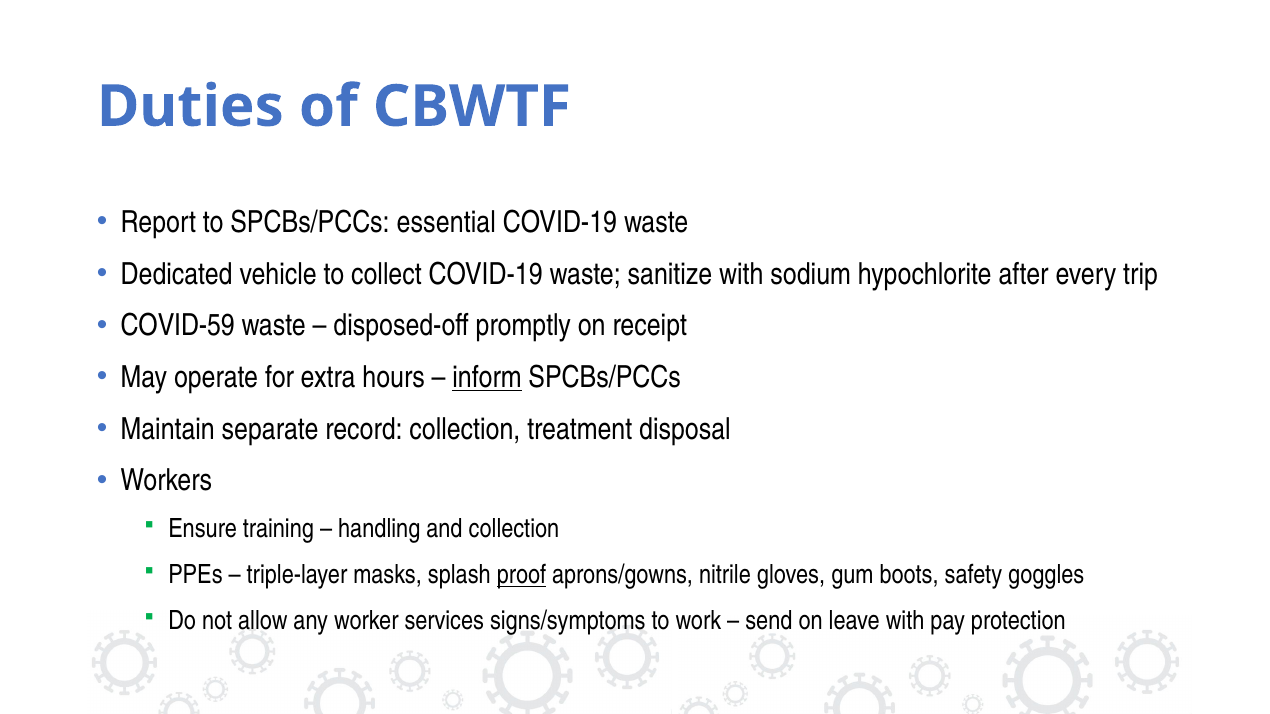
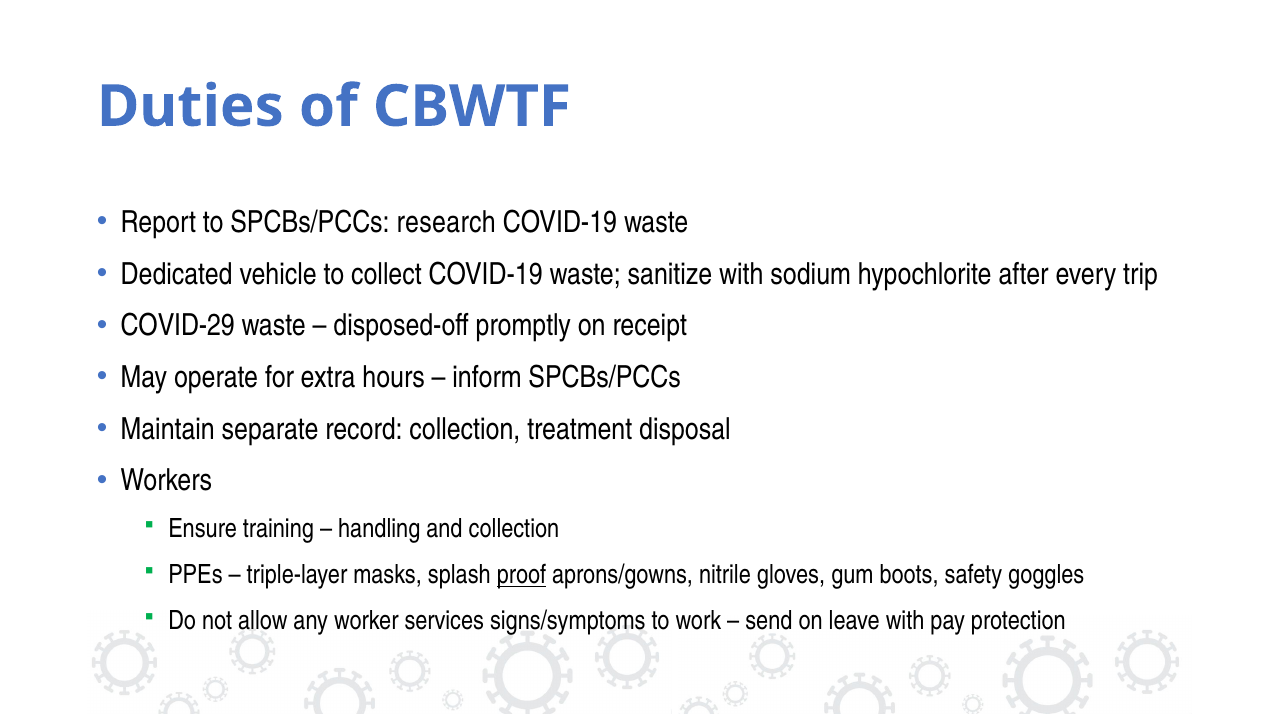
essential: essential -> research
COVID-59: COVID-59 -> COVID-29
inform underline: present -> none
